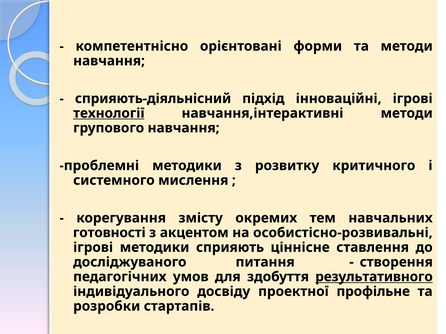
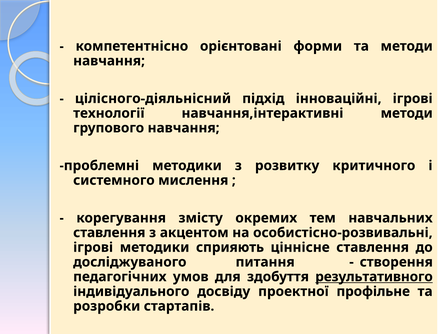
сприяють-діяльнісний: сприяють-діяльнісний -> цілісного-діяльнісний
технології underline: present -> none
готовності at (109, 233): готовності -> ставлення
